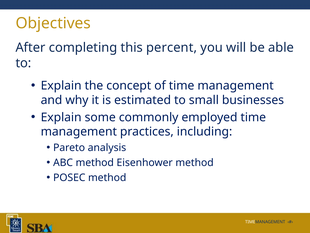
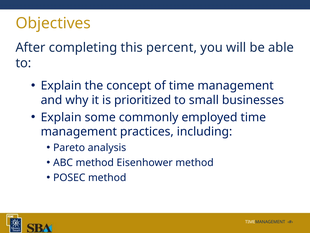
estimated: estimated -> prioritized
